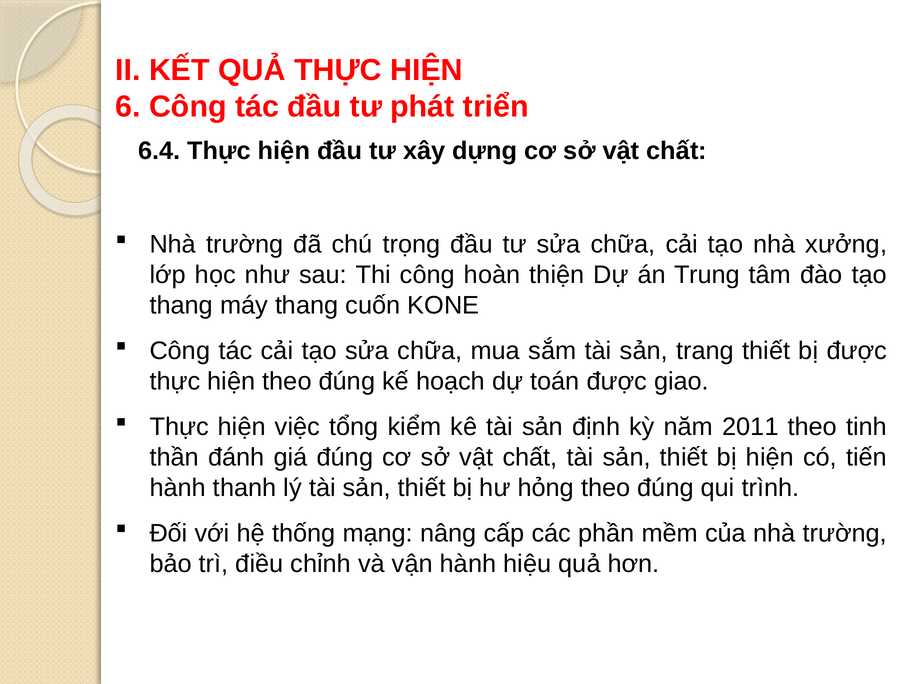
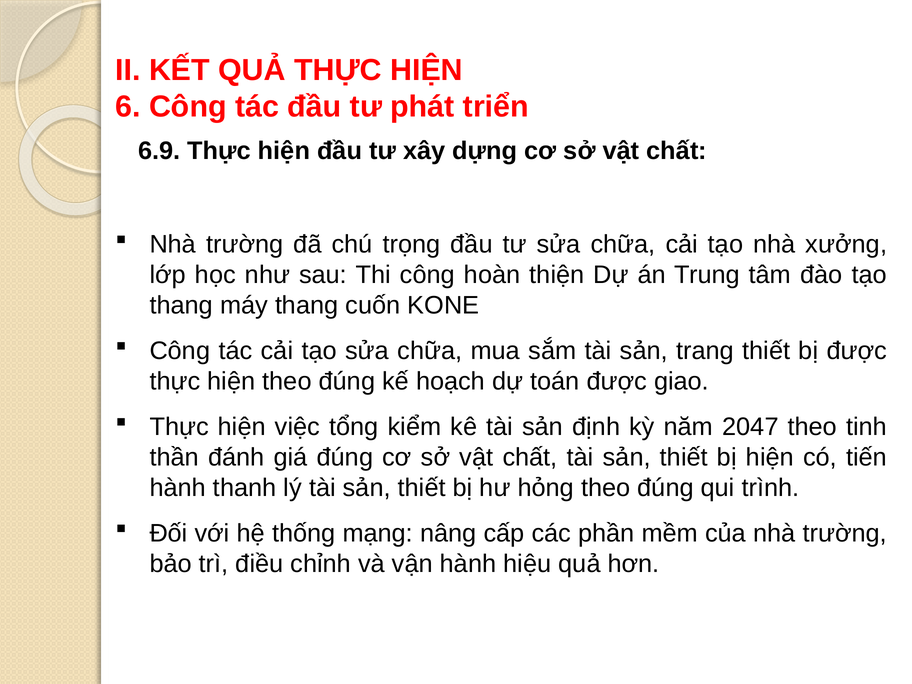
6.4: 6.4 -> 6.9
2011: 2011 -> 2047
